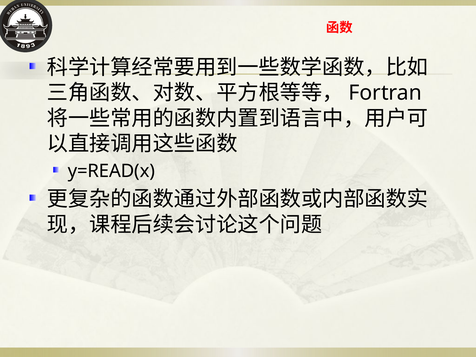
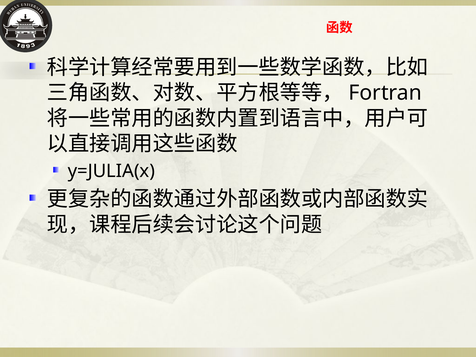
y=READ(x: y=READ(x -> y=JULIA(x
